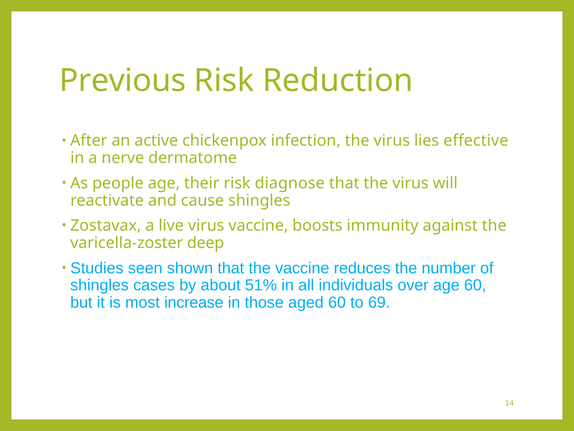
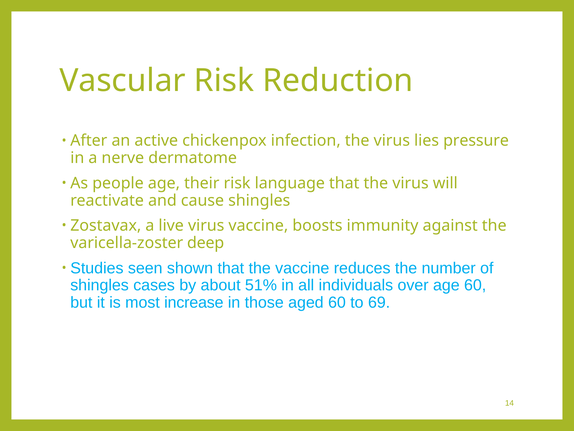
Previous: Previous -> Vascular
effective: effective -> pressure
diagnose: diagnose -> language
